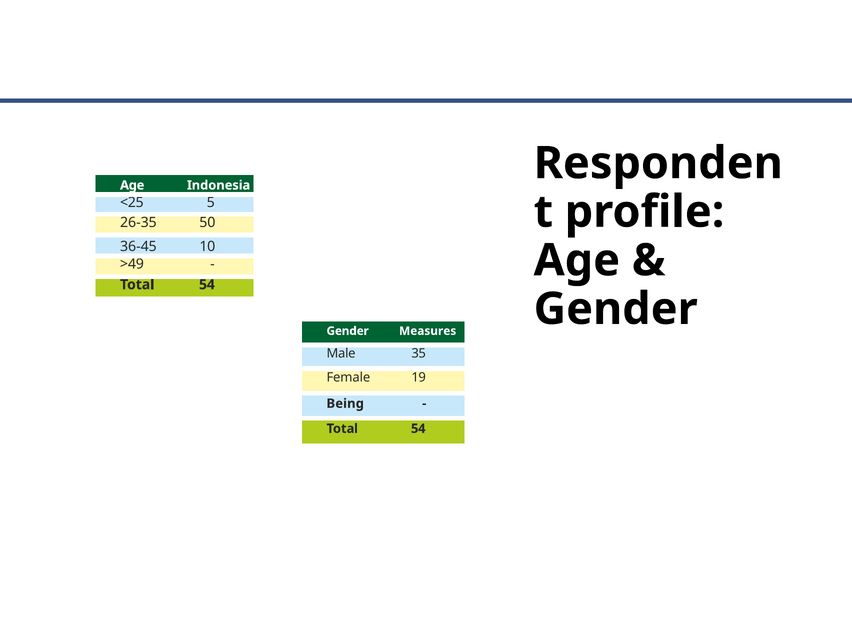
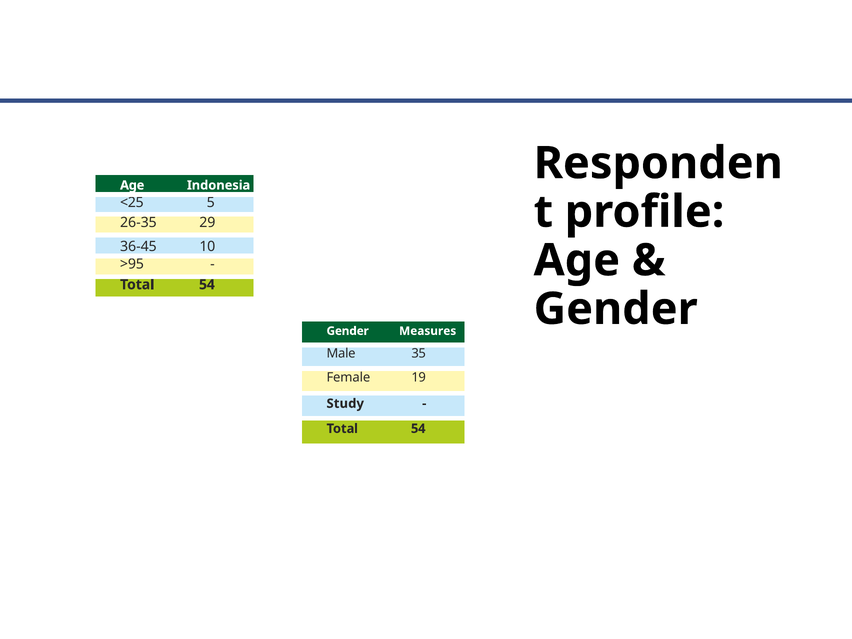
50: 50 -> 29
>49: >49 -> >95
Being: Being -> Study
